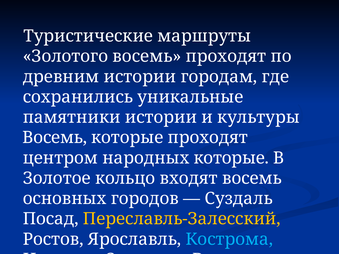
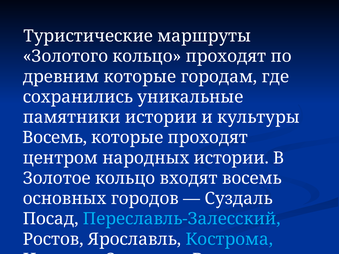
Золотого восемь: восемь -> кольцо
древним истории: истории -> которые
народных которые: которые -> истории
Переславль-Залесский colour: yellow -> light blue
